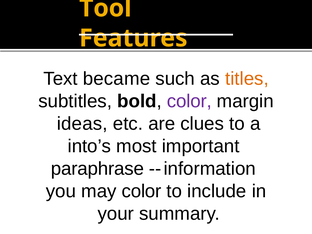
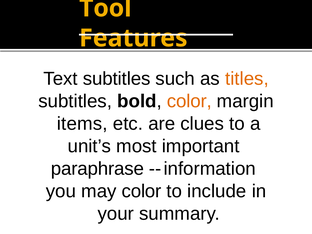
Text became: became -> subtitles
color at (189, 101) colour: purple -> orange
ideas: ideas -> items
into’s: into’s -> unit’s
